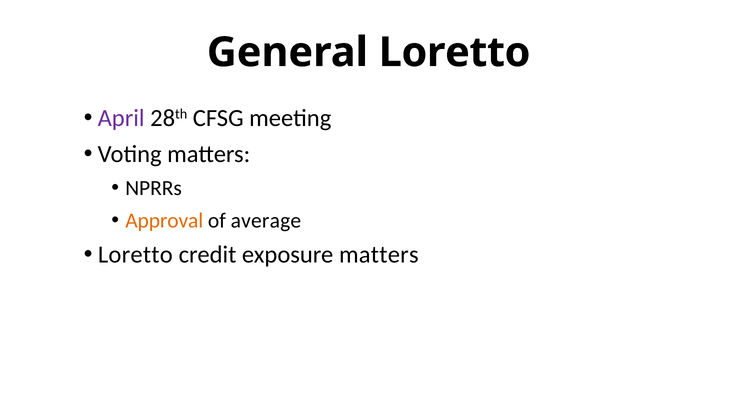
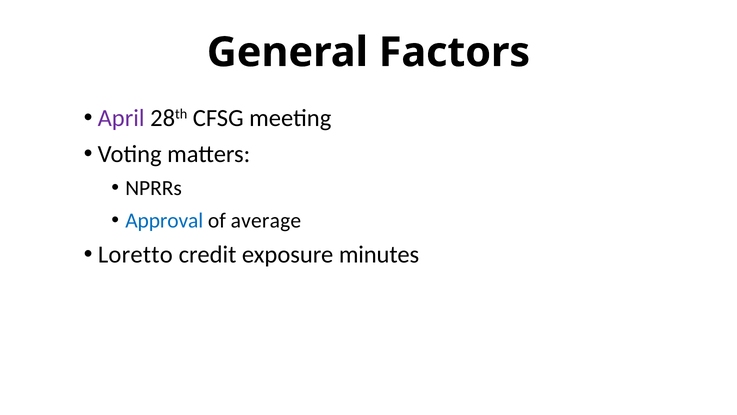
General Loretto: Loretto -> Factors
Approval colour: orange -> blue
exposure matters: matters -> minutes
